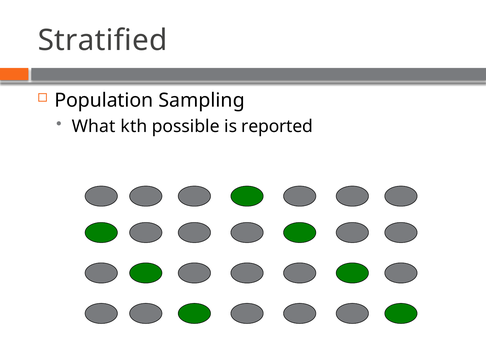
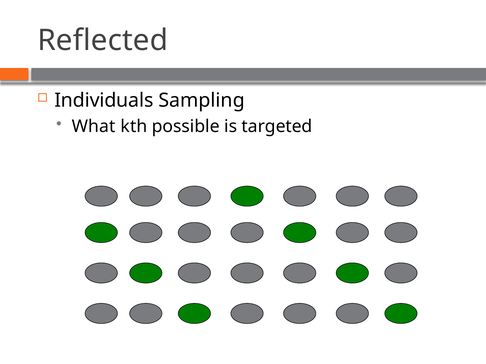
Stratified: Stratified -> Reflected
Population: Population -> Individuals
reported: reported -> targeted
